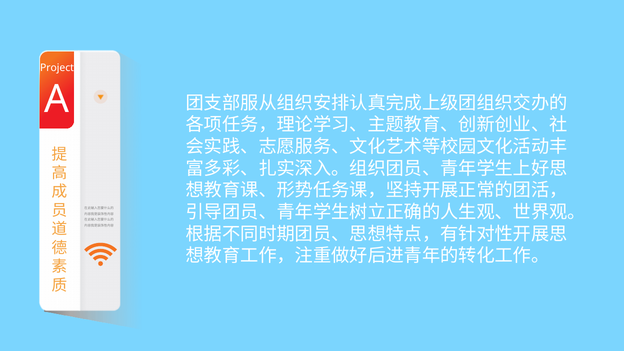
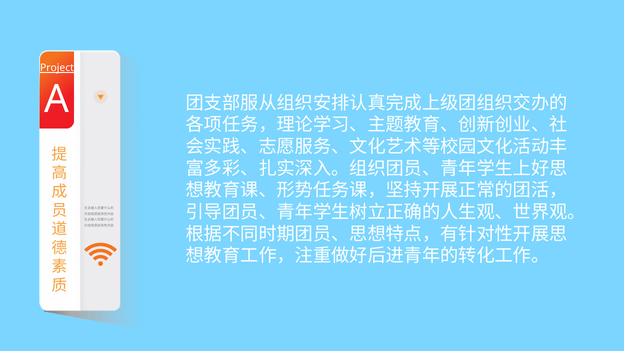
Project underline: none -> present
